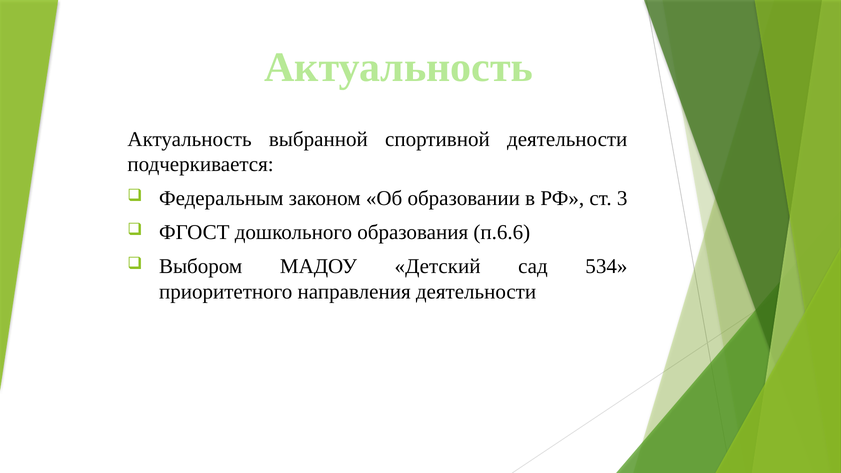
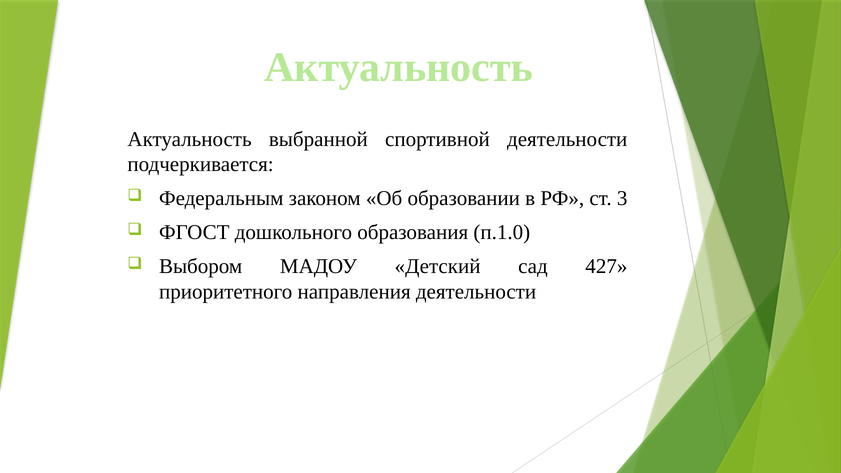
п.6.6: п.6.6 -> п.1.0
534: 534 -> 427
